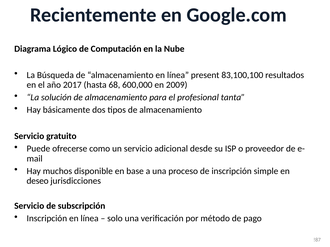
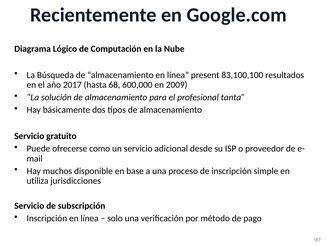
deseo: deseo -> utiliza
